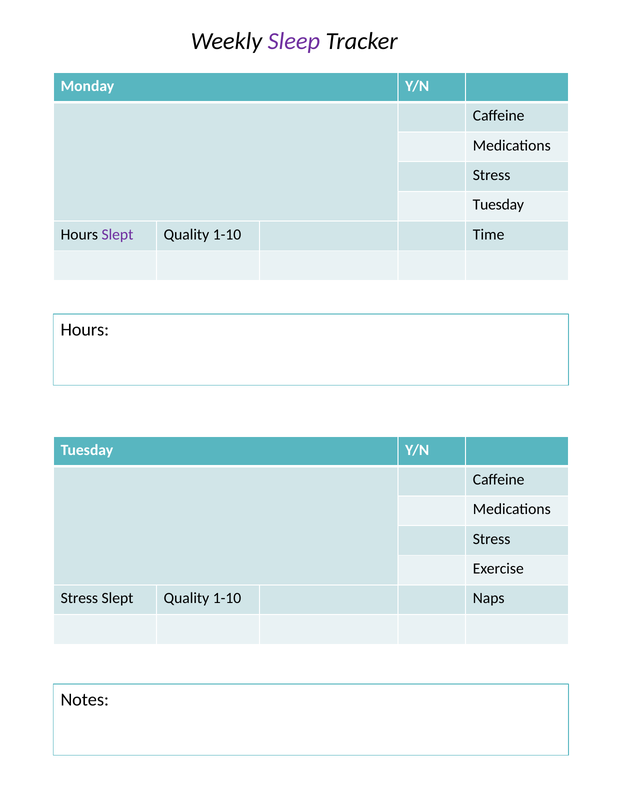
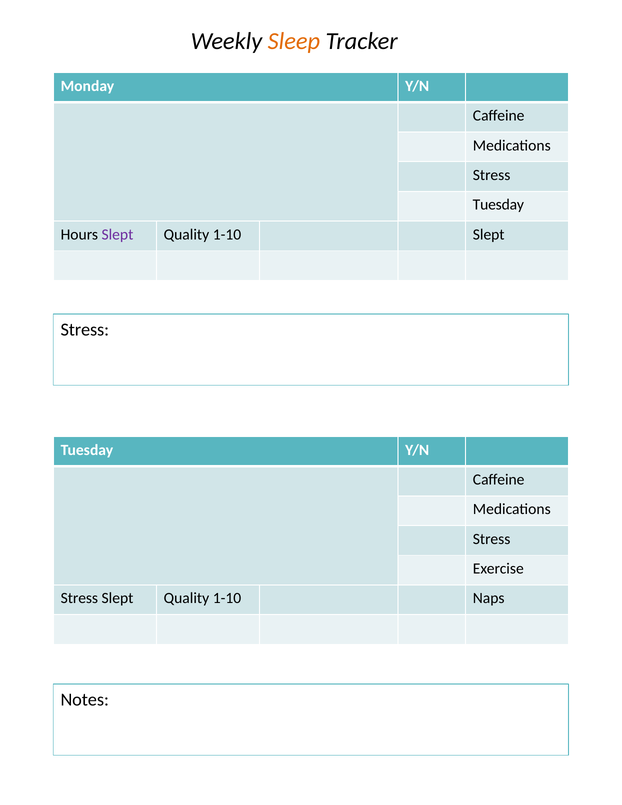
Sleep colour: purple -> orange
1-10 Time: Time -> Slept
Hours at (85, 330): Hours -> Stress
